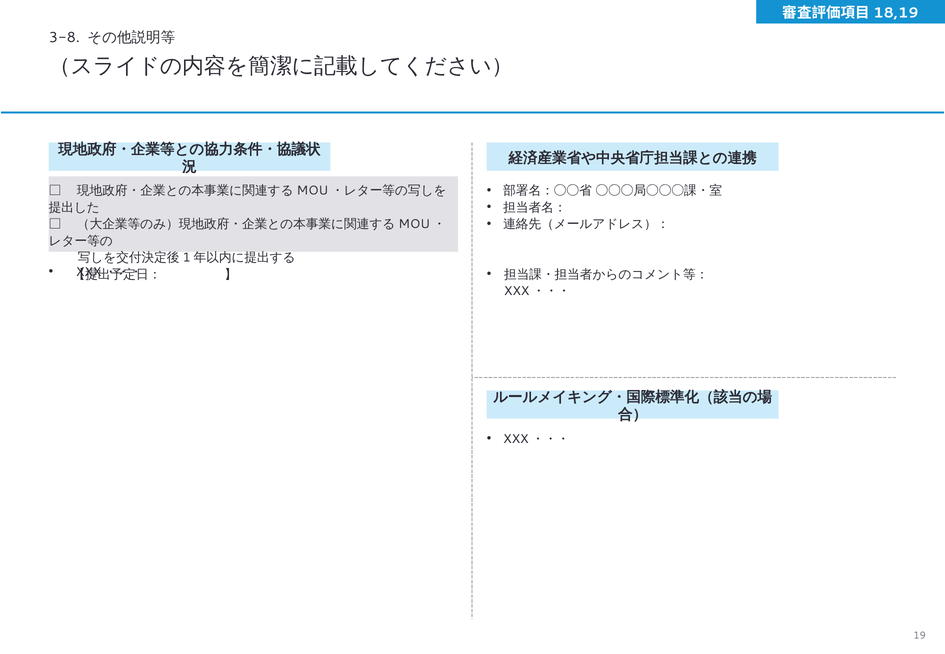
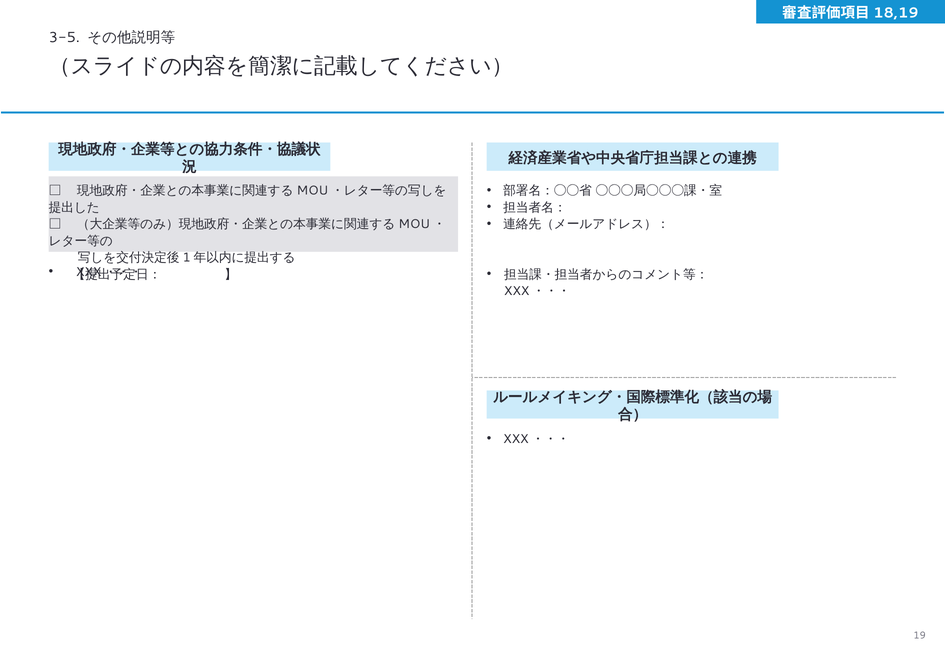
3-8: 3-8 -> 3-5
